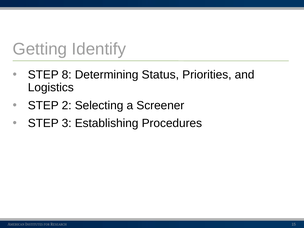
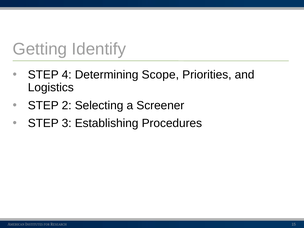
8: 8 -> 4
Status: Status -> Scope
